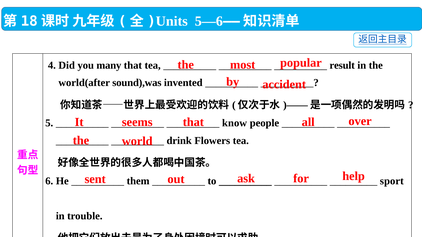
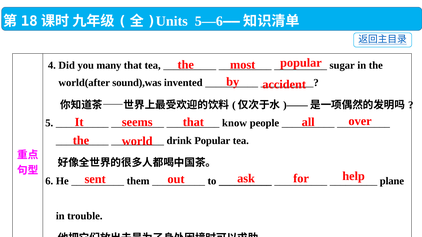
result: result -> sugar
drink Flowers: Flowers -> Popular
sport: sport -> plane
